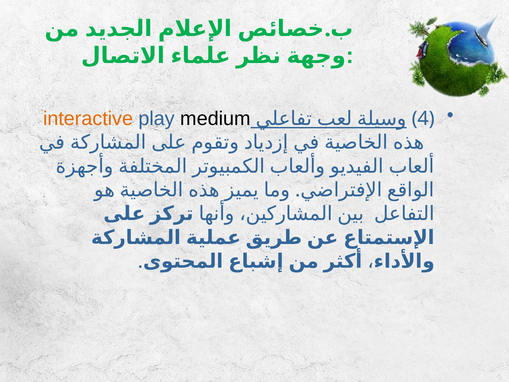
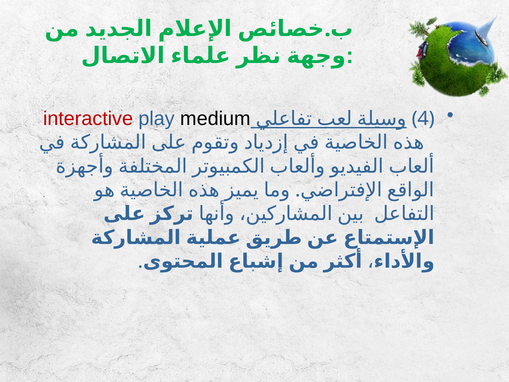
interactive colour: orange -> red
